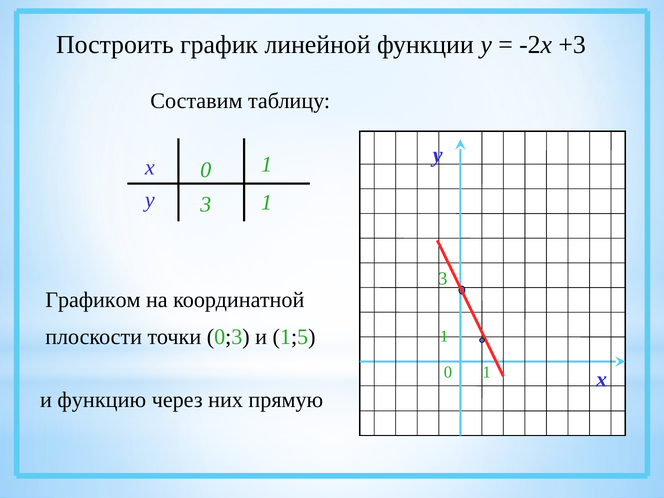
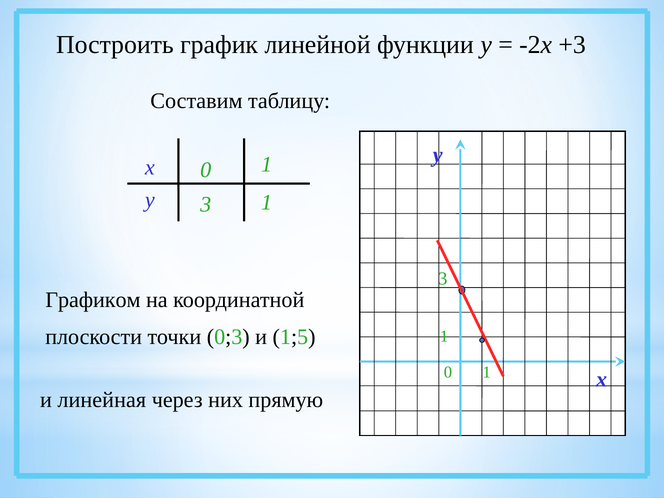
функцию: функцию -> линейная
